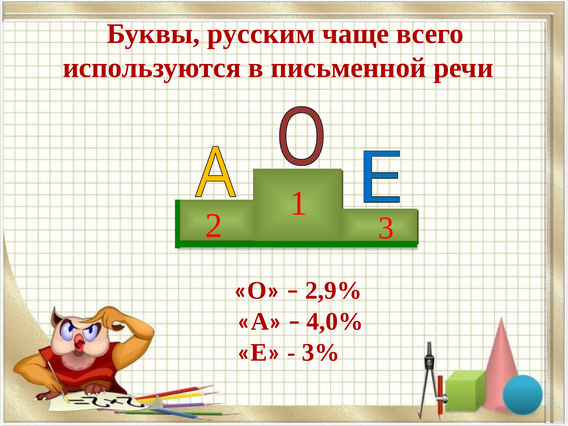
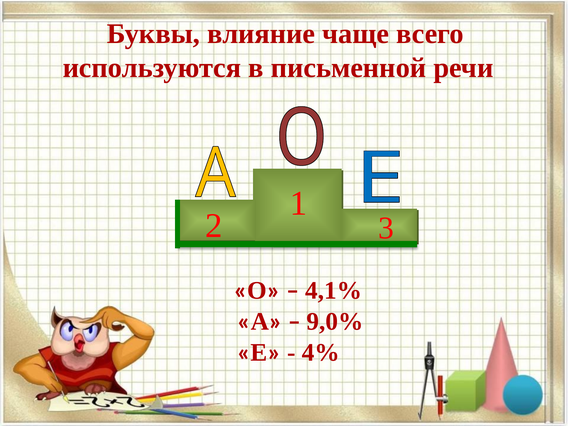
русским: русским -> влияние
2,9%: 2,9% -> 4,1%
4,0%: 4,0% -> 9,0%
3%: 3% -> 4%
